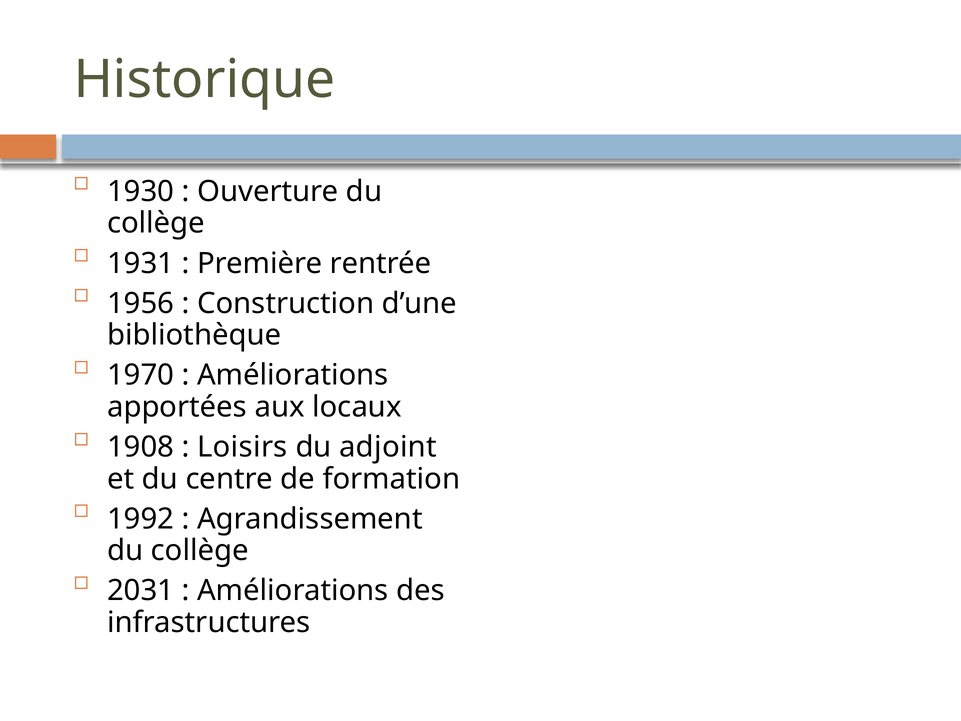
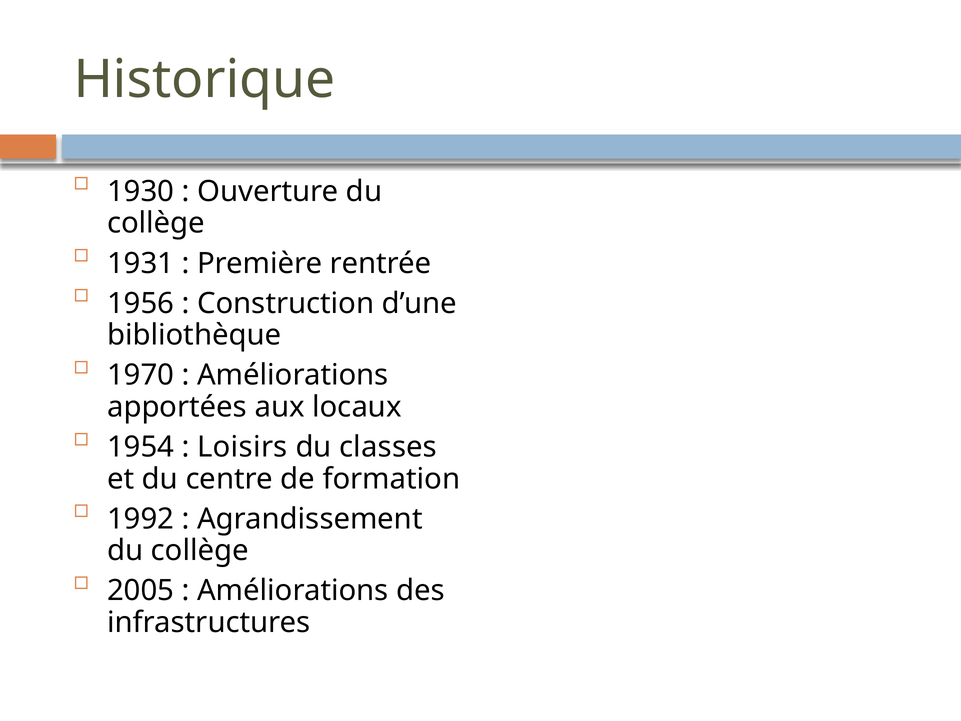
1908: 1908 -> 1954
adjoint: adjoint -> classes
2031: 2031 -> 2005
